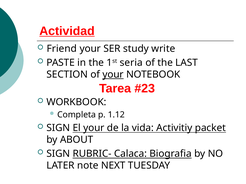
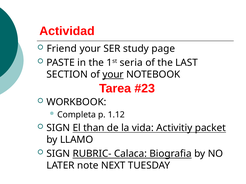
Actividad underline: present -> none
write: write -> page
El your: your -> than
ABOUT: ABOUT -> LLAMO
